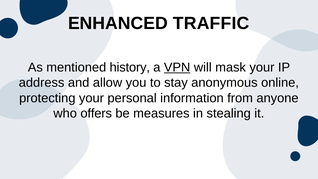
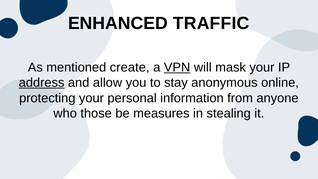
history: history -> create
address underline: none -> present
offers: offers -> those
